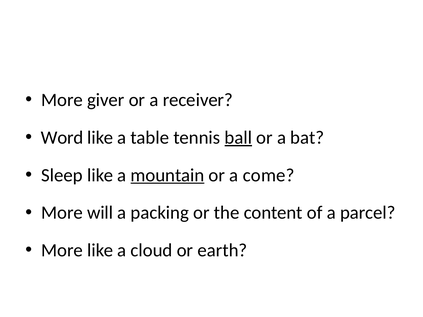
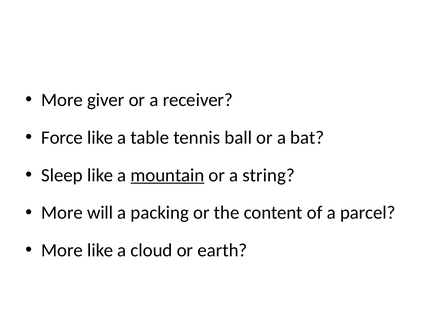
Word: Word -> Force
ball underline: present -> none
come: come -> string
